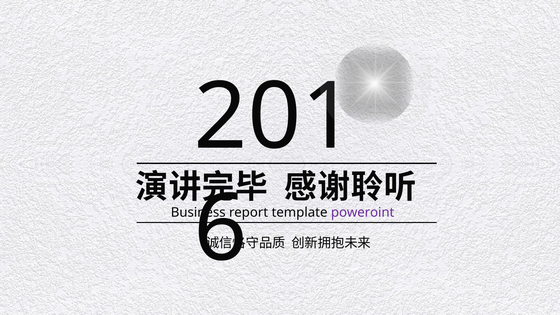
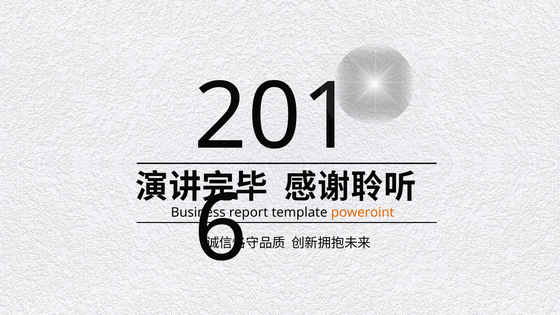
poweroint colour: purple -> orange
